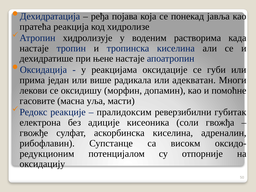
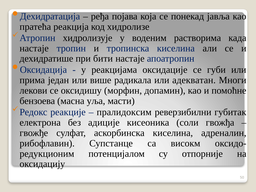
њене: њене -> бити
гасовите: гасовите -> бензоева
